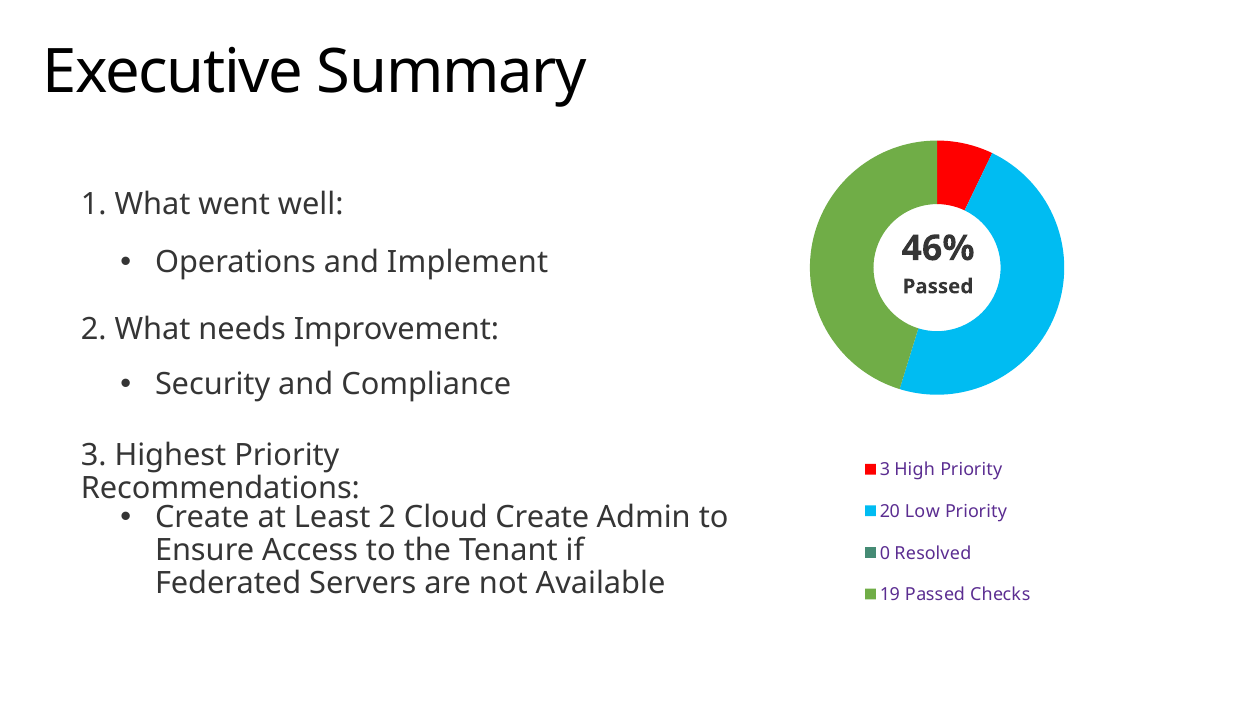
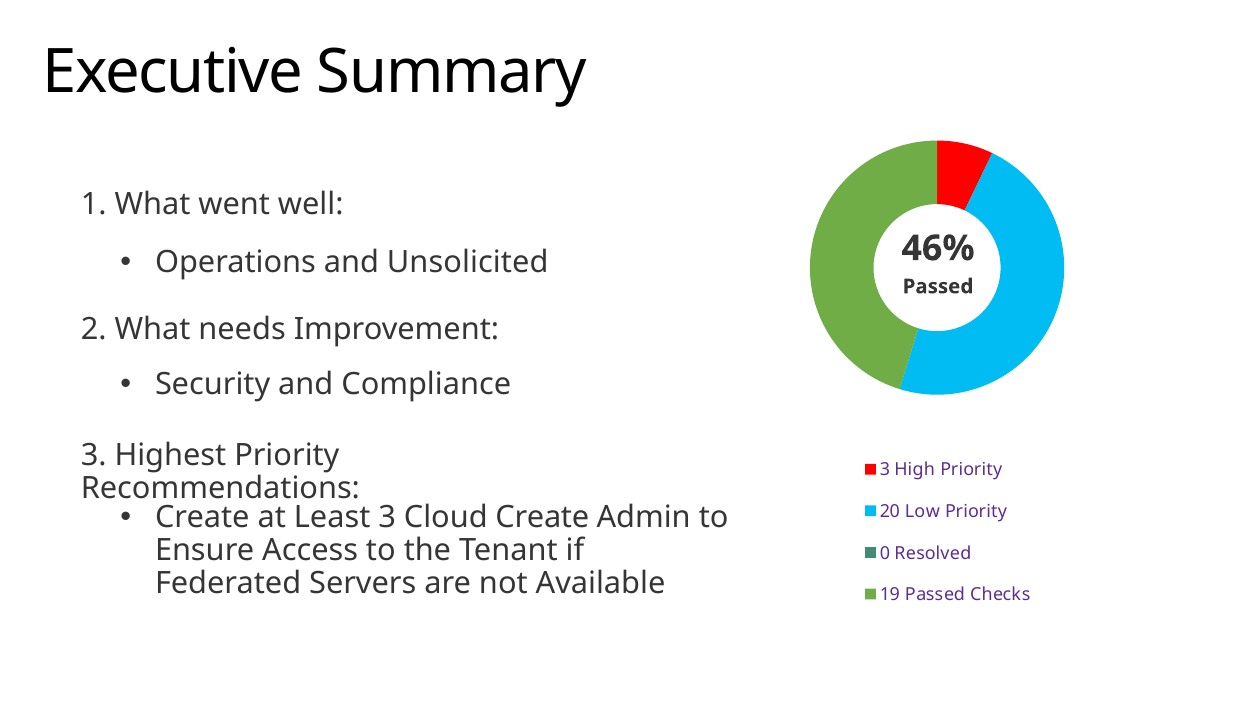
Implement: Implement -> Unsolicited
Least 2: 2 -> 3
